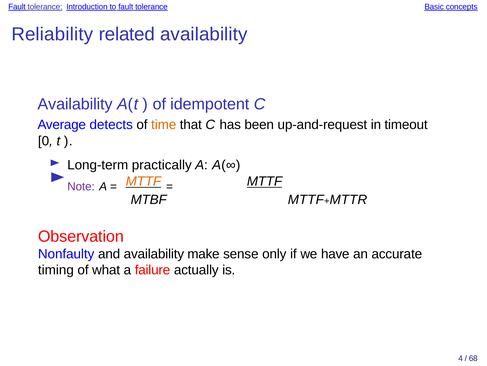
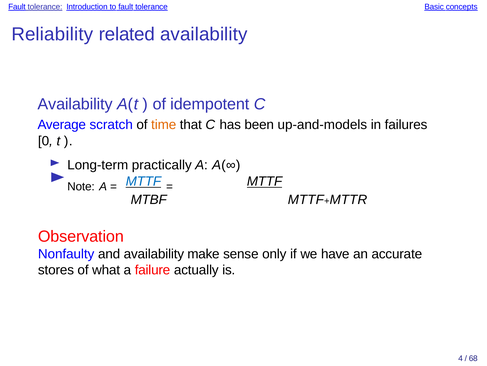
detects: detects -> scratch
up-and-request: up-and-request -> up-and-models
timeout: timeout -> failures
Note colour: purple -> black
MTTF at (143, 181) colour: orange -> blue
timing: timing -> stores
